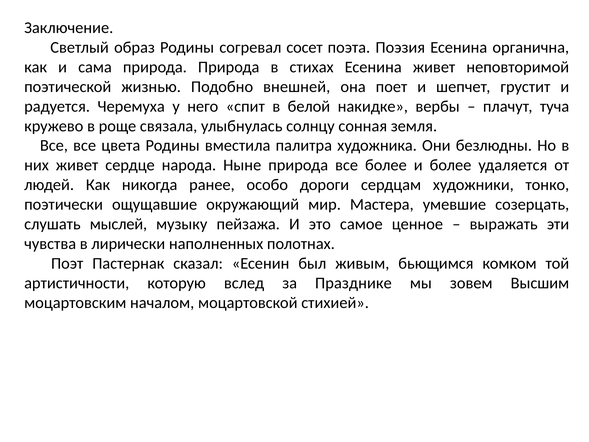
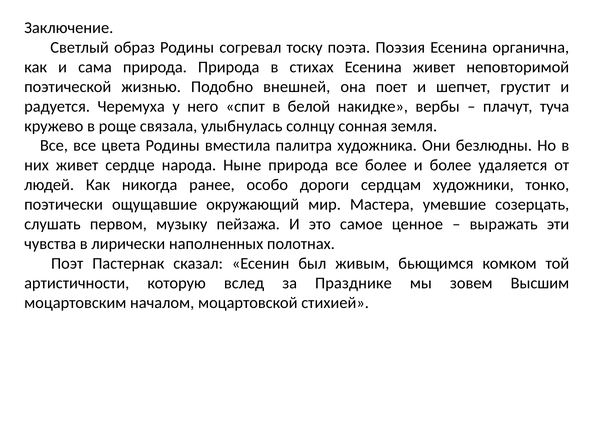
сосет: сосет -> тоску
мыслей: мыслей -> первом
